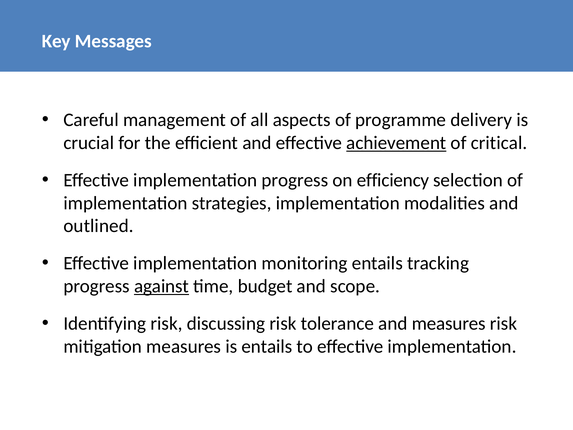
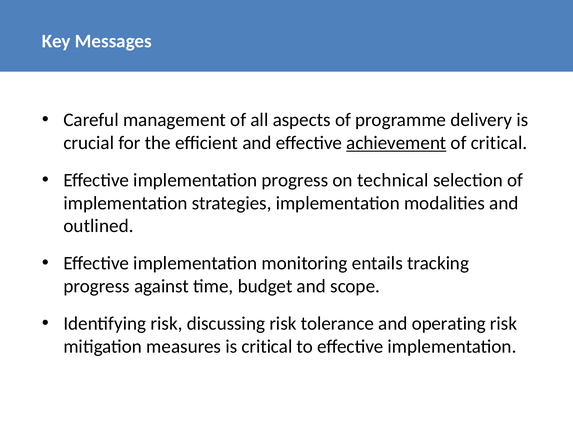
efficiency: efficiency -> technical
against underline: present -> none
and measures: measures -> operating
is entails: entails -> critical
